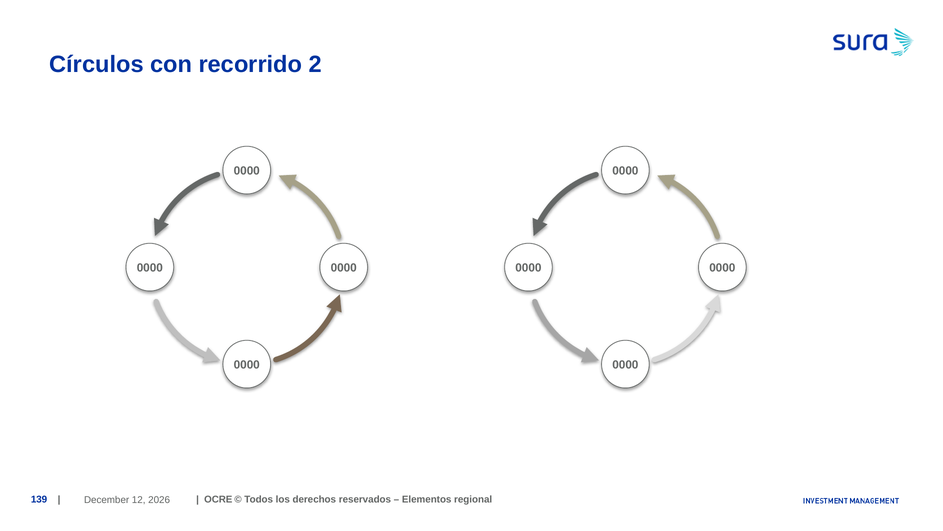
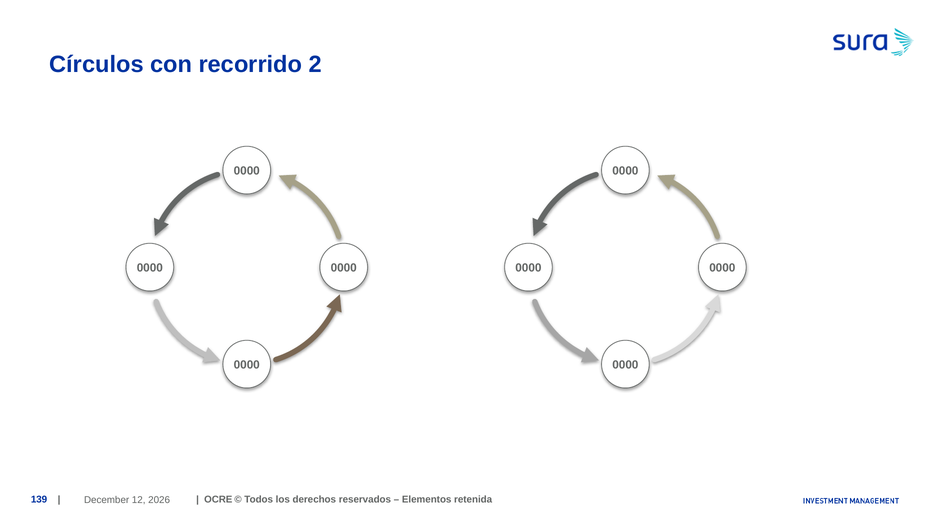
regional: regional -> retenida
